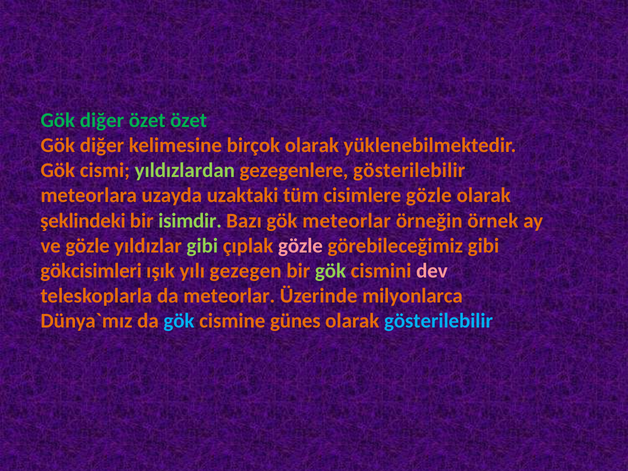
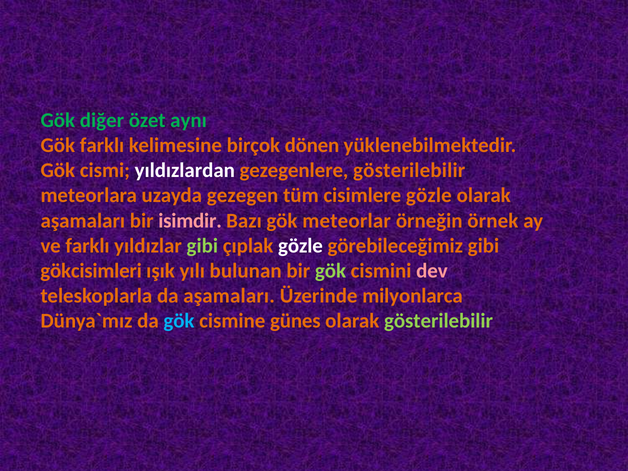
özet özet: özet -> aynı
diğer at (102, 145): diğer -> farklı
birçok olarak: olarak -> dönen
yıldızlardan colour: light green -> white
uzaktaki: uzaktaki -> gezegen
şeklindeki at (83, 221): şeklindeki -> aşamaları
isimdir colour: light green -> pink
ve gözle: gözle -> farklı
gözle at (300, 246) colour: pink -> white
gezegen: gezegen -> bulunan
da meteorlar: meteorlar -> aşamaları
gösterilebilir at (438, 321) colour: light blue -> light green
